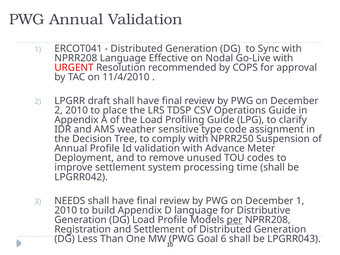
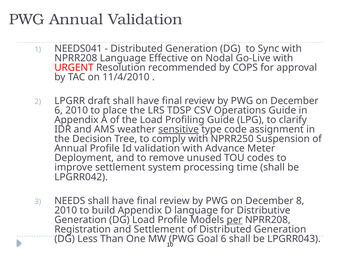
ERCOT041: ERCOT041 -> NEEDS041
2 at (59, 110): 2 -> 6
sensitive underline: none -> present
December 1: 1 -> 8
